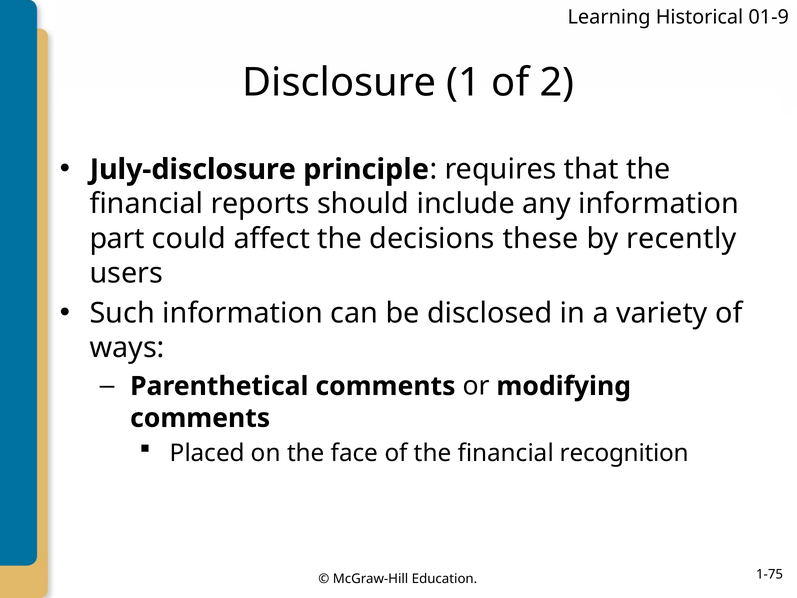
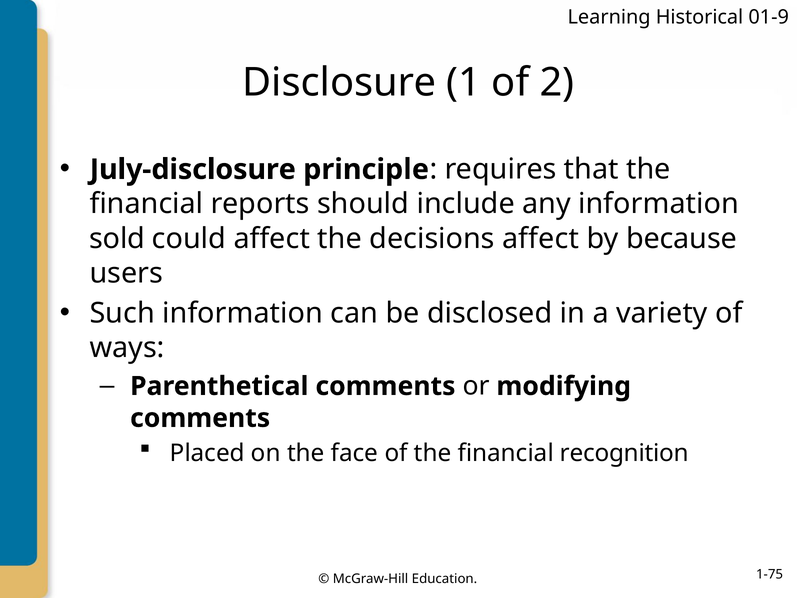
part: part -> sold
decisions these: these -> affect
recently: recently -> because
